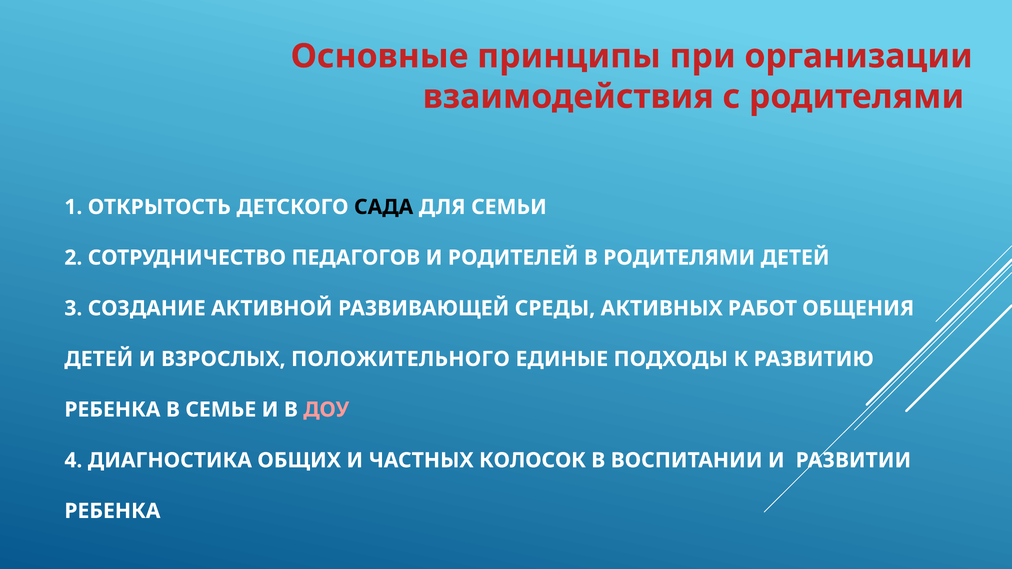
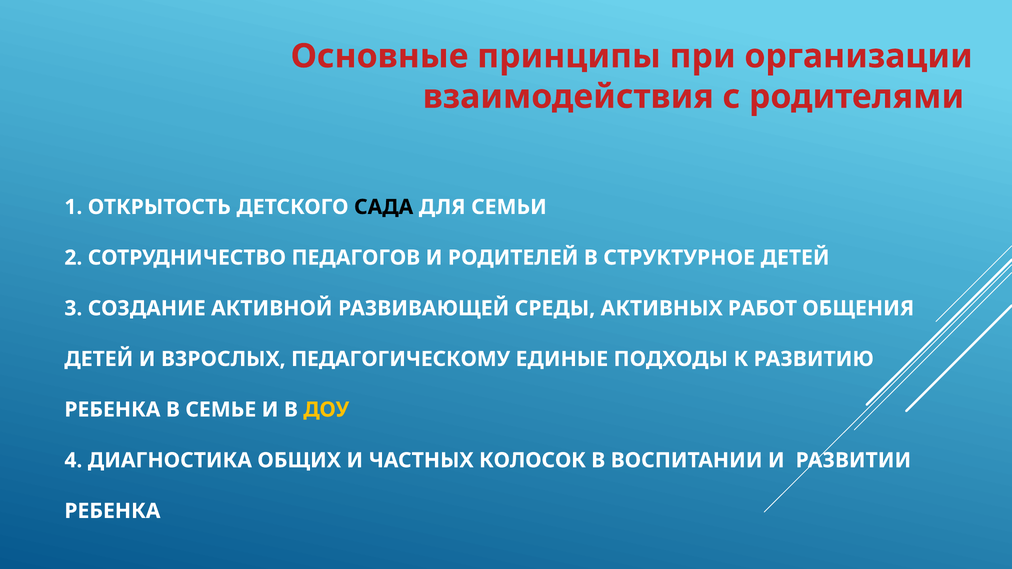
В РОДИТЕЛЯМИ: РОДИТЕЛЯМИ -> СТРУКТУРНОЕ
ПОЛОЖИТЕЛЬНОГО: ПОЛОЖИТЕЛЬНОГО -> ПЕДАГОГИЧЕСКОМУ
ДОУ colour: pink -> yellow
